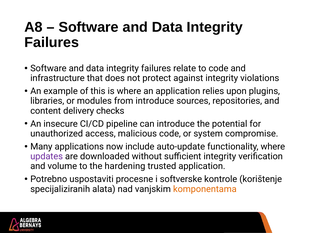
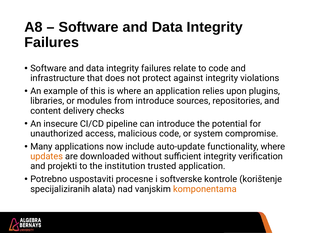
updates colour: purple -> orange
volume: volume -> projekti
hardening: hardening -> institution
